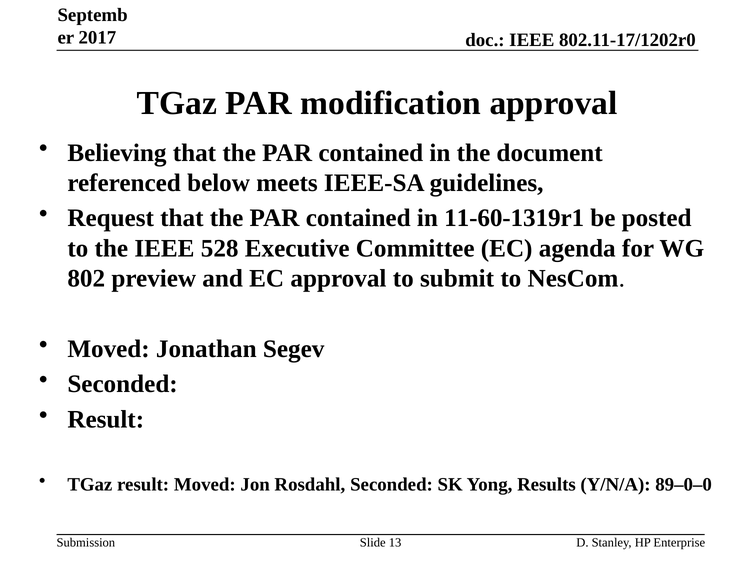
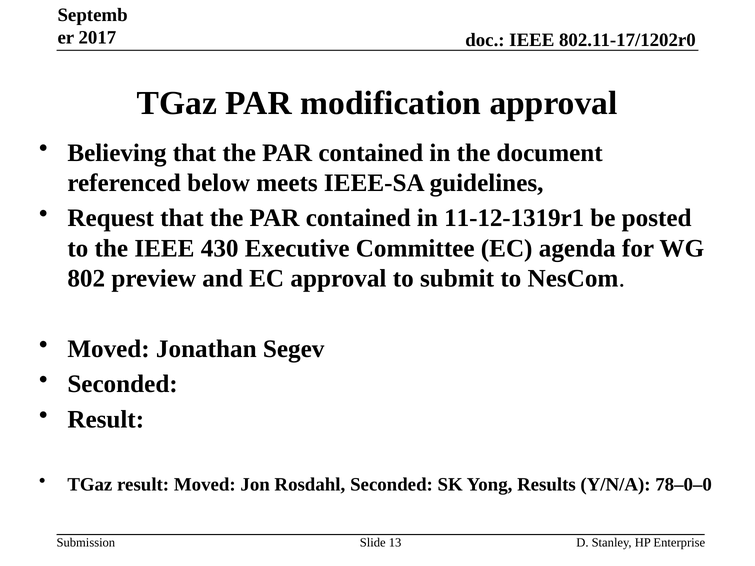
11-60-1319r1: 11-60-1319r1 -> 11-12-1319r1
528: 528 -> 430
89–0–0: 89–0–0 -> 78–0–0
